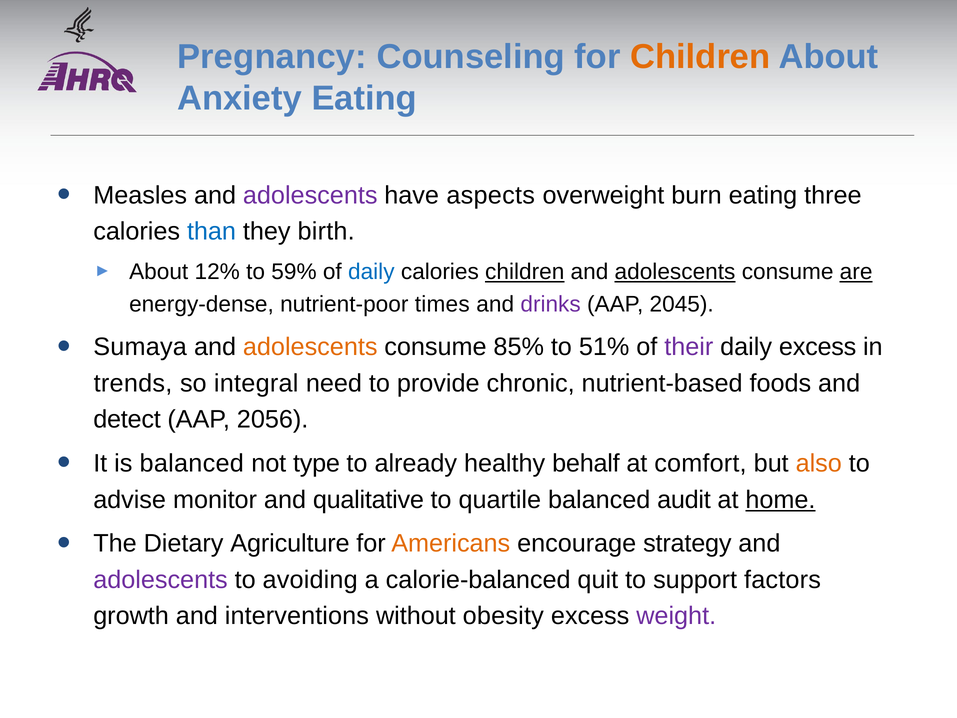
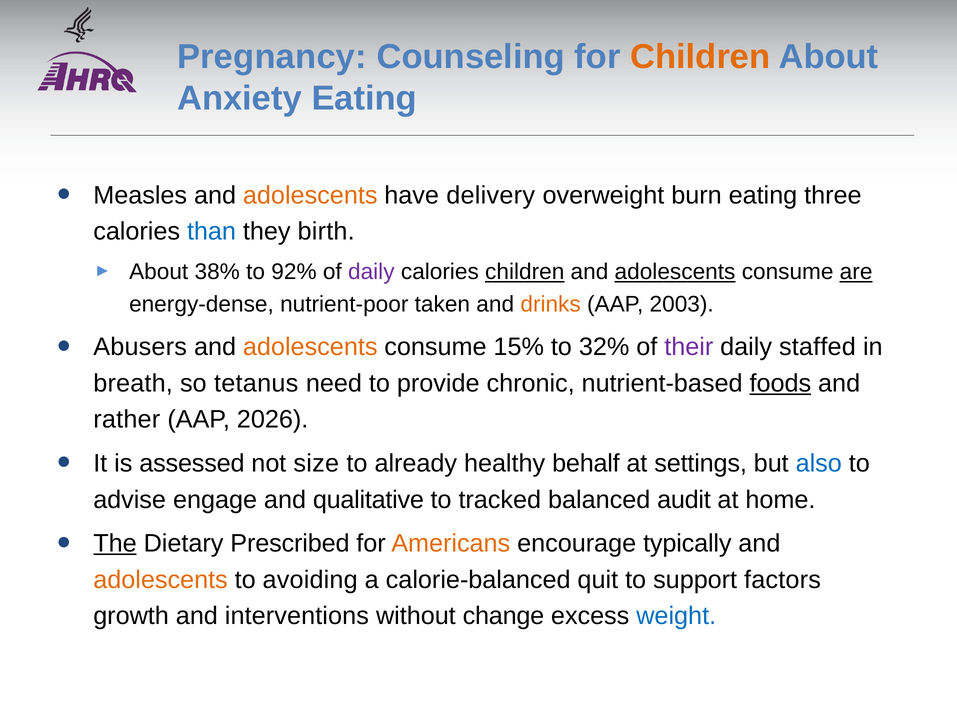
adolescents at (310, 195) colour: purple -> orange
aspects: aspects -> delivery
12%: 12% -> 38%
59%: 59% -> 92%
daily at (371, 272) colour: blue -> purple
times: times -> taken
drinks colour: purple -> orange
2045: 2045 -> 2003
Sumaya: Sumaya -> Abusers
85%: 85% -> 15%
51%: 51% -> 32%
daily excess: excess -> staffed
trends: trends -> breath
integral: integral -> tetanus
foods underline: none -> present
detect: detect -> rather
2056: 2056 -> 2026
is balanced: balanced -> assessed
type: type -> size
comfort: comfort -> settings
also colour: orange -> blue
monitor: monitor -> engage
quartile: quartile -> tracked
home underline: present -> none
The underline: none -> present
Agriculture: Agriculture -> Prescribed
strategy: strategy -> typically
adolescents at (161, 580) colour: purple -> orange
obesity: obesity -> change
weight colour: purple -> blue
